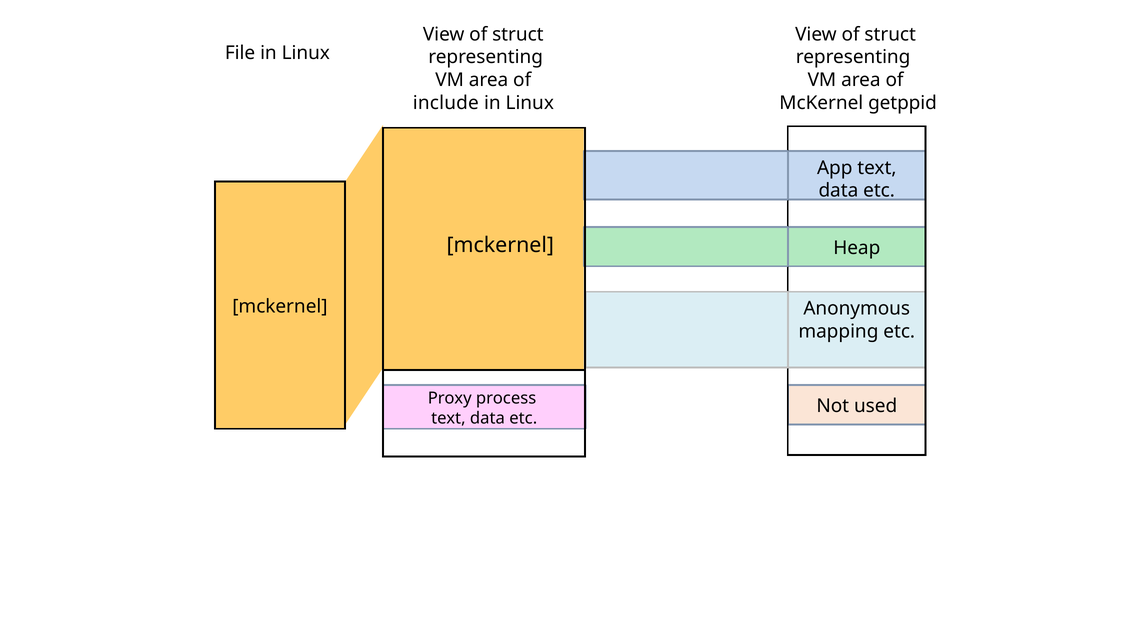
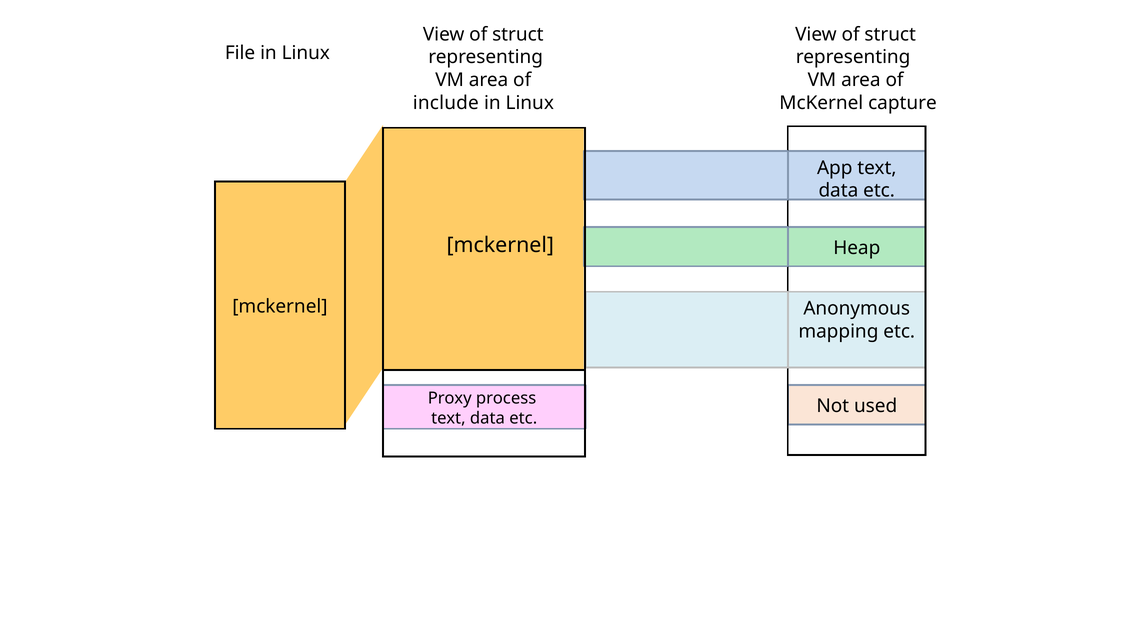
getppid: getppid -> capture
